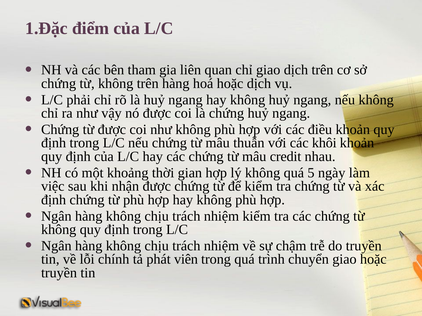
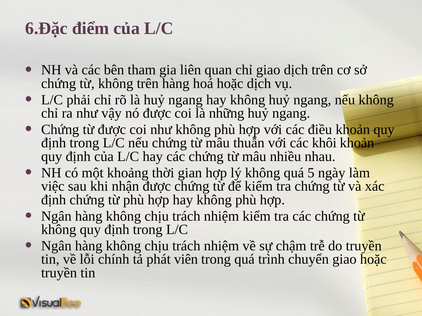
1.Đặc: 1.Đặc -> 6.Đặc
là chứng: chứng -> những
credit: credit -> nhiều
